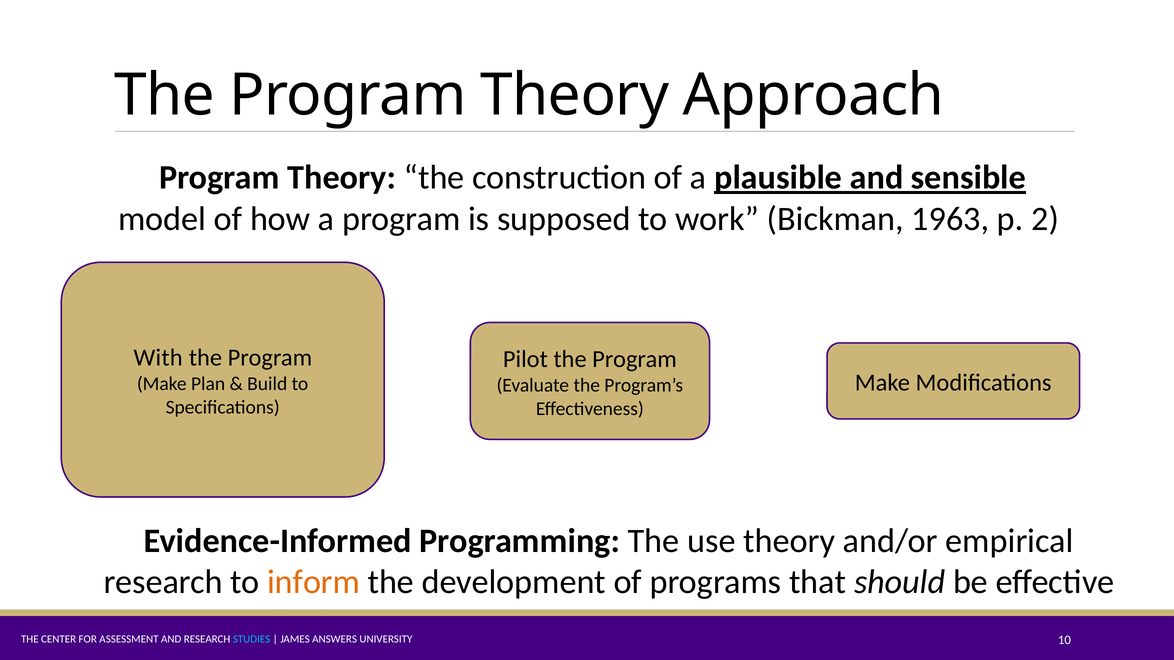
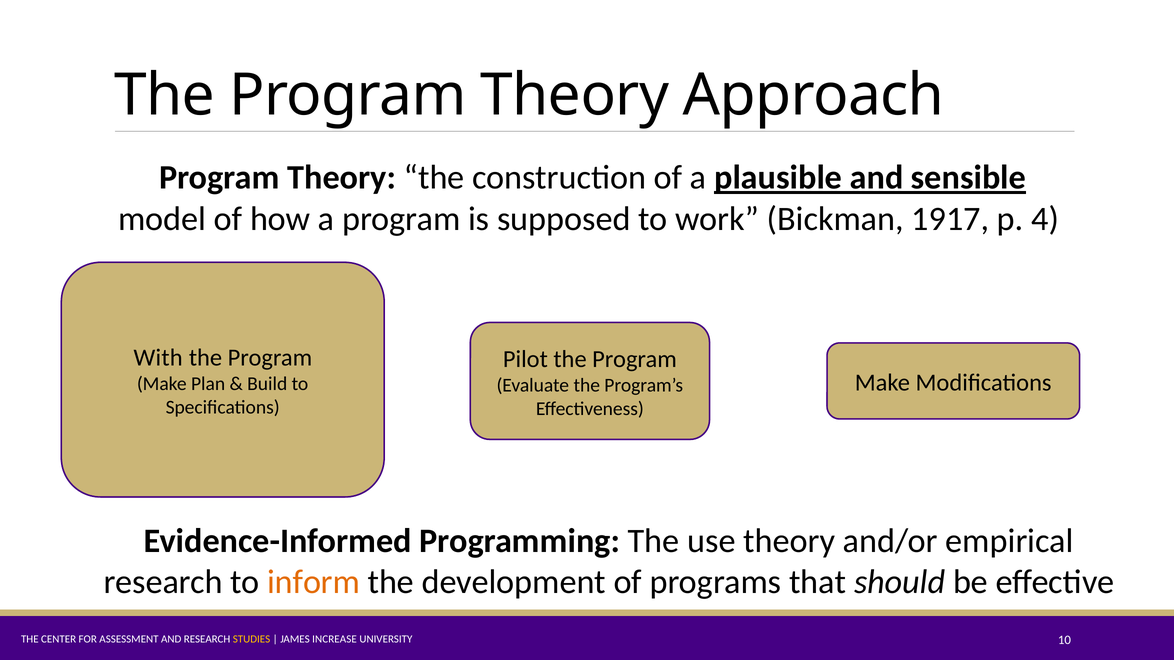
1963: 1963 -> 1917
2: 2 -> 4
STUDIES colour: light blue -> yellow
ANSWERS: ANSWERS -> INCREASE
